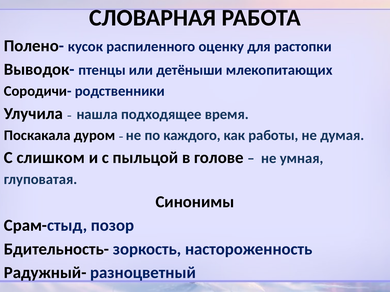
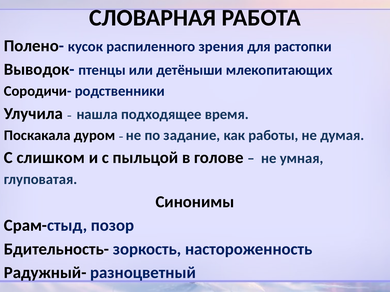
оценку: оценку -> зрения
каждого: каждого -> задание
